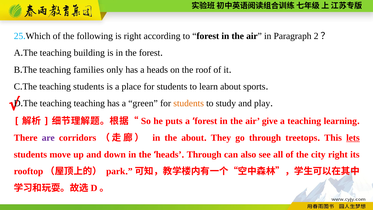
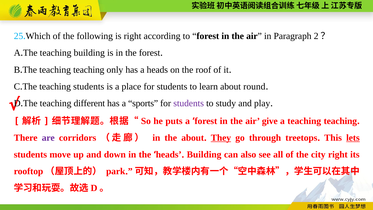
The teaching families: families -> teaching
sports: sports -> round
teaching teaching: teaching -> different
green: green -> sports
students at (189, 103) colour: orange -> purple
a teaching learning: learning -> teaching
They underline: none -> present
Through at (204, 154): Through -> Building
